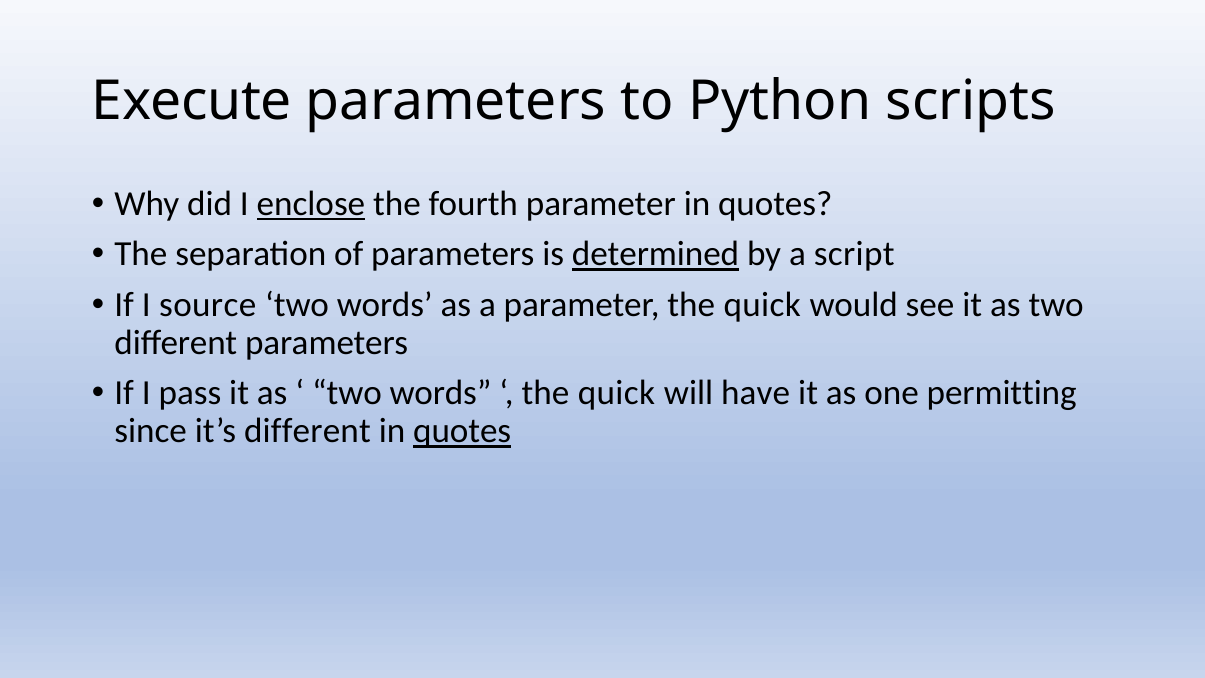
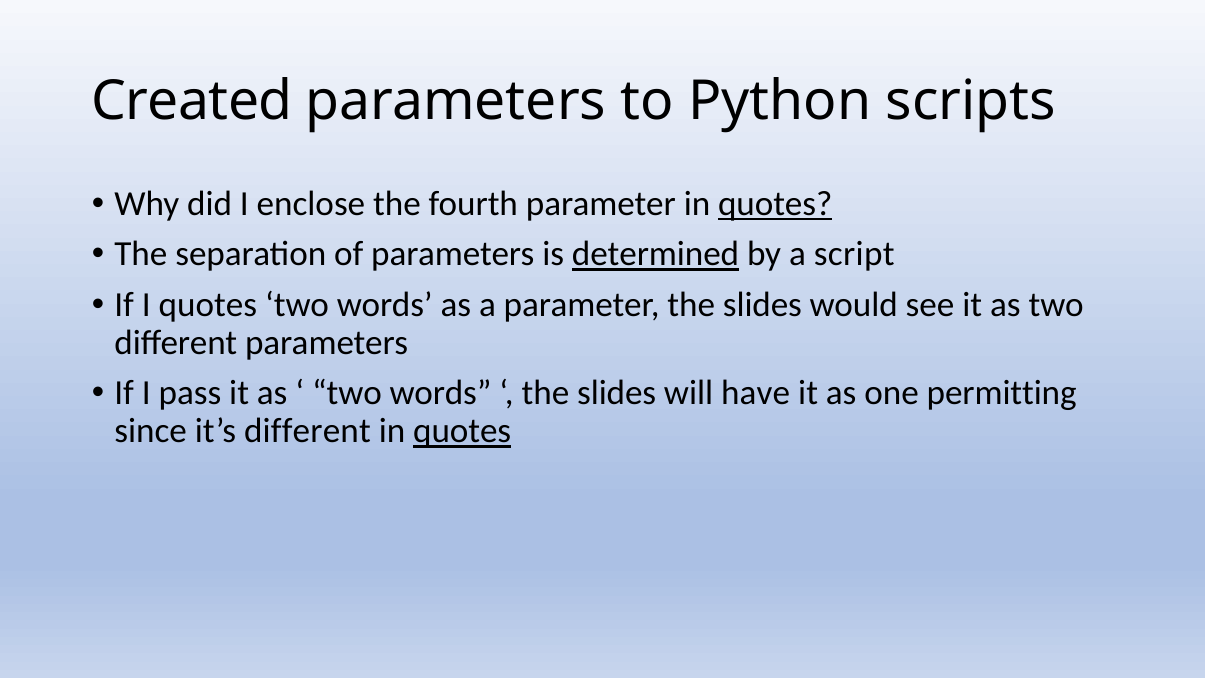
Execute: Execute -> Created
enclose underline: present -> none
quotes at (775, 204) underline: none -> present
I source: source -> quotes
parameter the quick: quick -> slides
quick at (616, 393): quick -> slides
